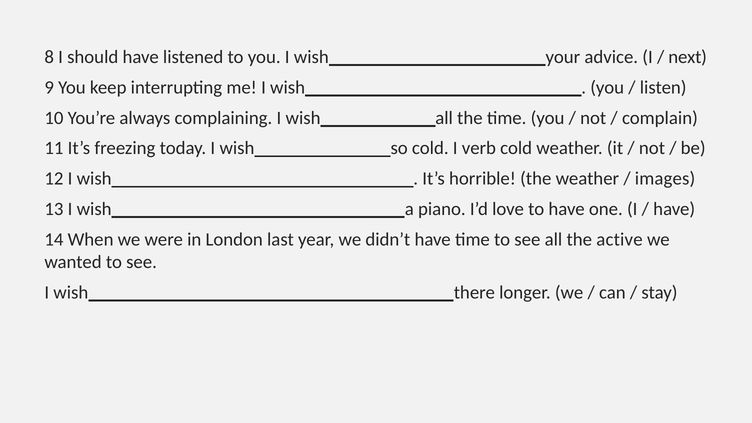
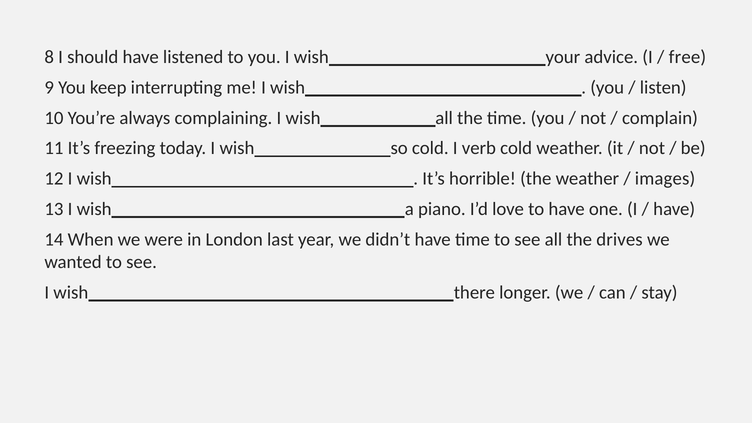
next: next -> free
active: active -> drives
